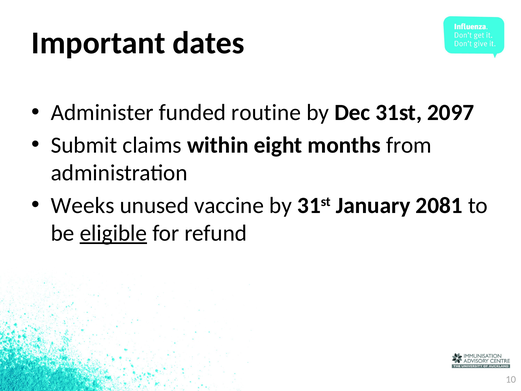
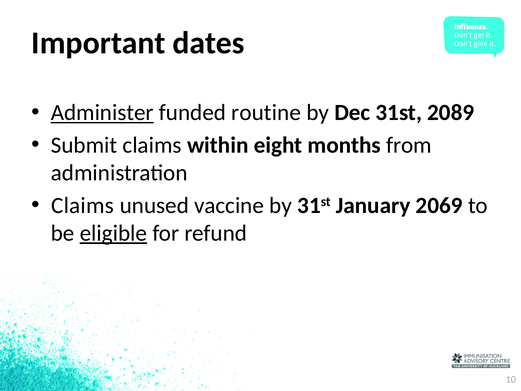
Administer underline: none -> present
2097: 2097 -> 2089
Weeks at (83, 205): Weeks -> Claims
2081: 2081 -> 2069
